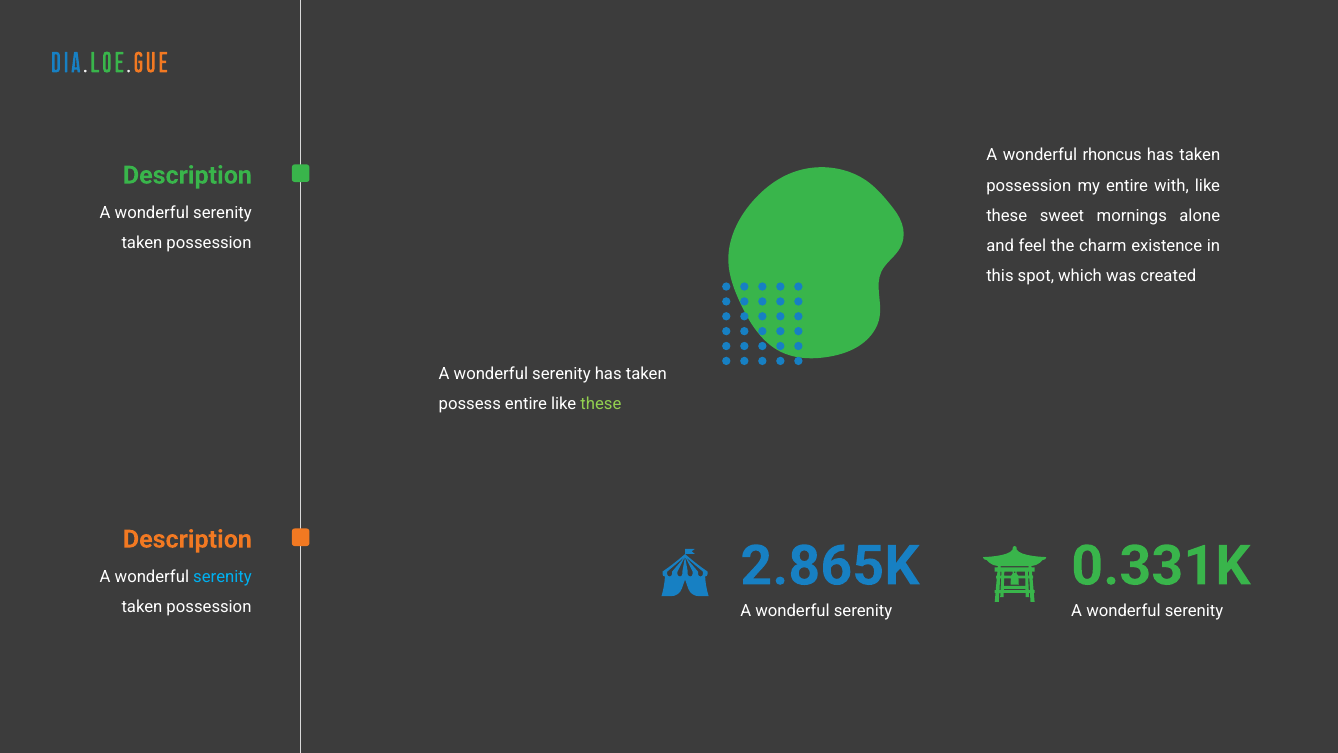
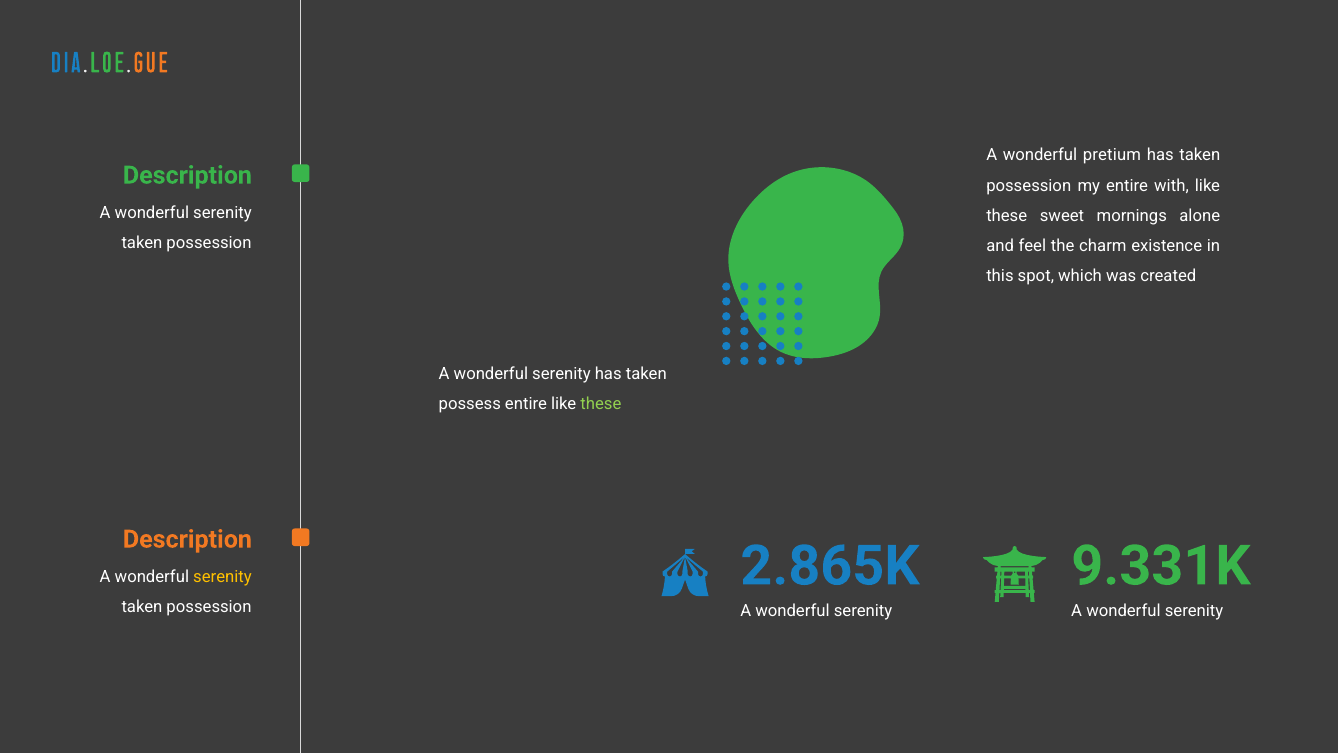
rhoncus: rhoncus -> pretium
0.331K: 0.331K -> 9.331K
serenity at (222, 577) colour: light blue -> yellow
